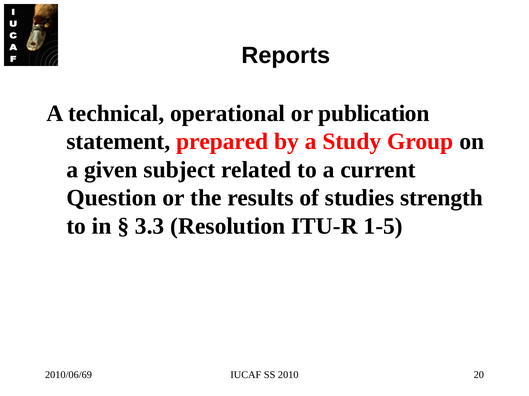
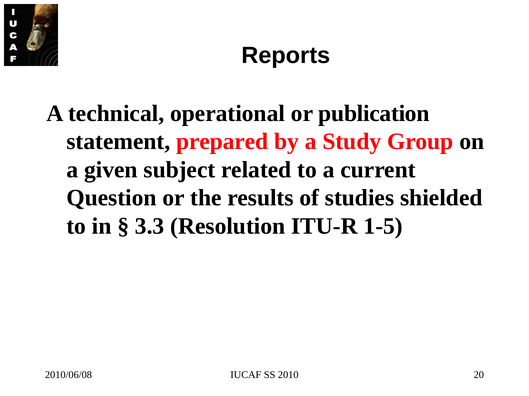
strength: strength -> shielded
2010/06/69: 2010/06/69 -> 2010/06/08
